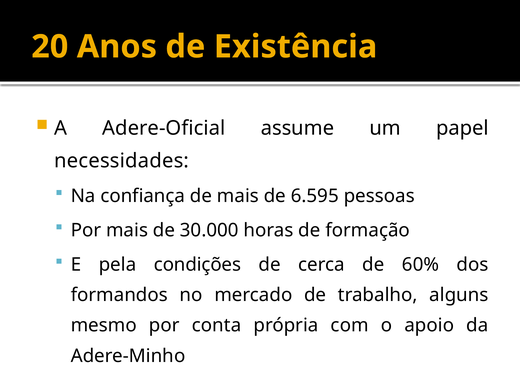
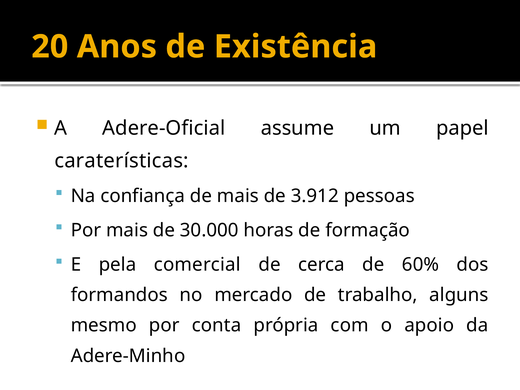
necessidades: necessidades -> caraterísticas
6.595: 6.595 -> 3.912
condições: condições -> comercial
